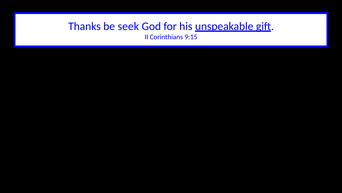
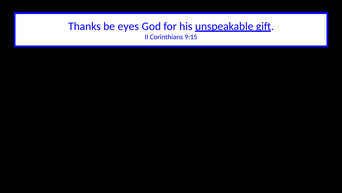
seek: seek -> eyes
